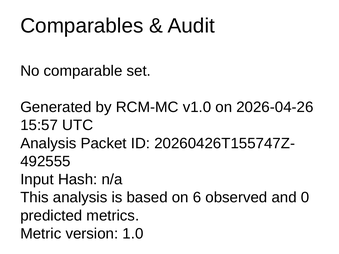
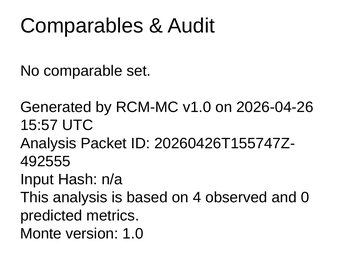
6: 6 -> 4
Metric: Metric -> Monte
